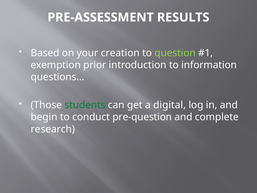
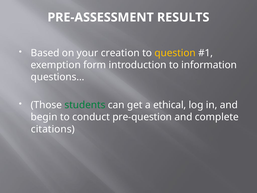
question colour: light green -> yellow
prior: prior -> form
digital: digital -> ethical
research: research -> citations
